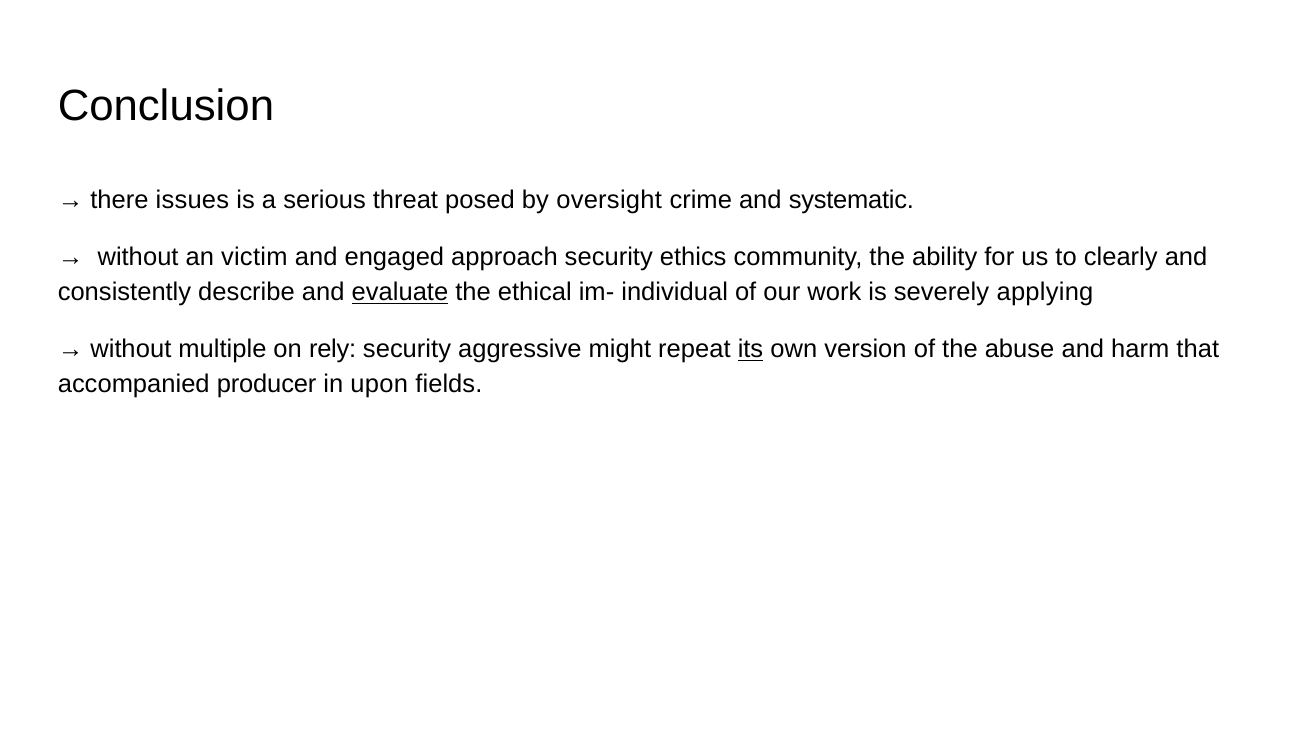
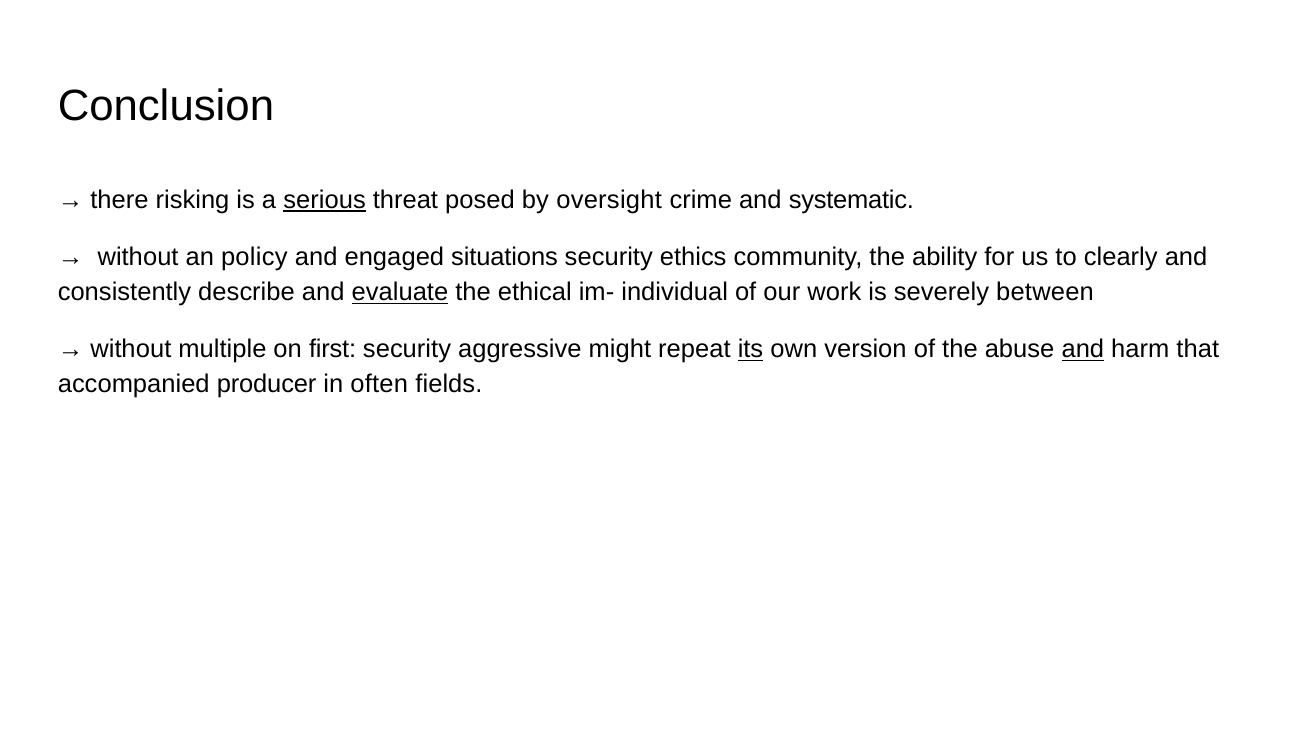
issues: issues -> risking
serious underline: none -> present
victim: victim -> policy
approach: approach -> situations
applying: applying -> between
rely: rely -> first
and at (1083, 349) underline: none -> present
upon: upon -> often
